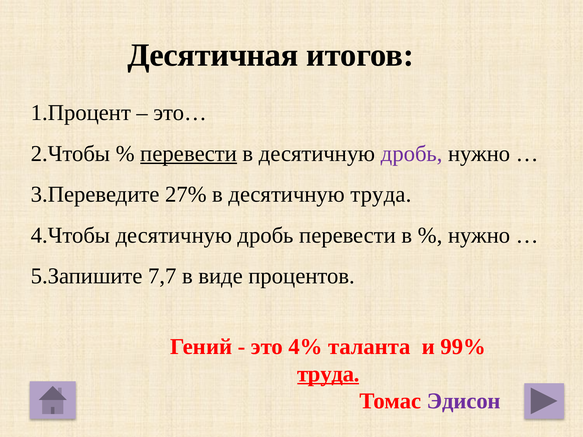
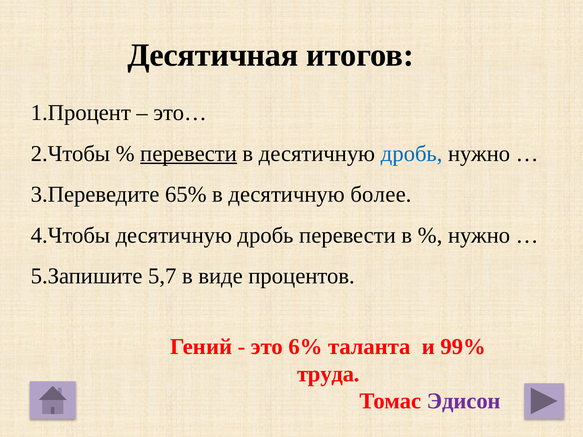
дробь at (412, 154) colour: purple -> blue
27%: 27% -> 65%
десятичную труда: труда -> более
7,7: 7,7 -> 5,7
4%: 4% -> 6%
труда at (328, 374) underline: present -> none
